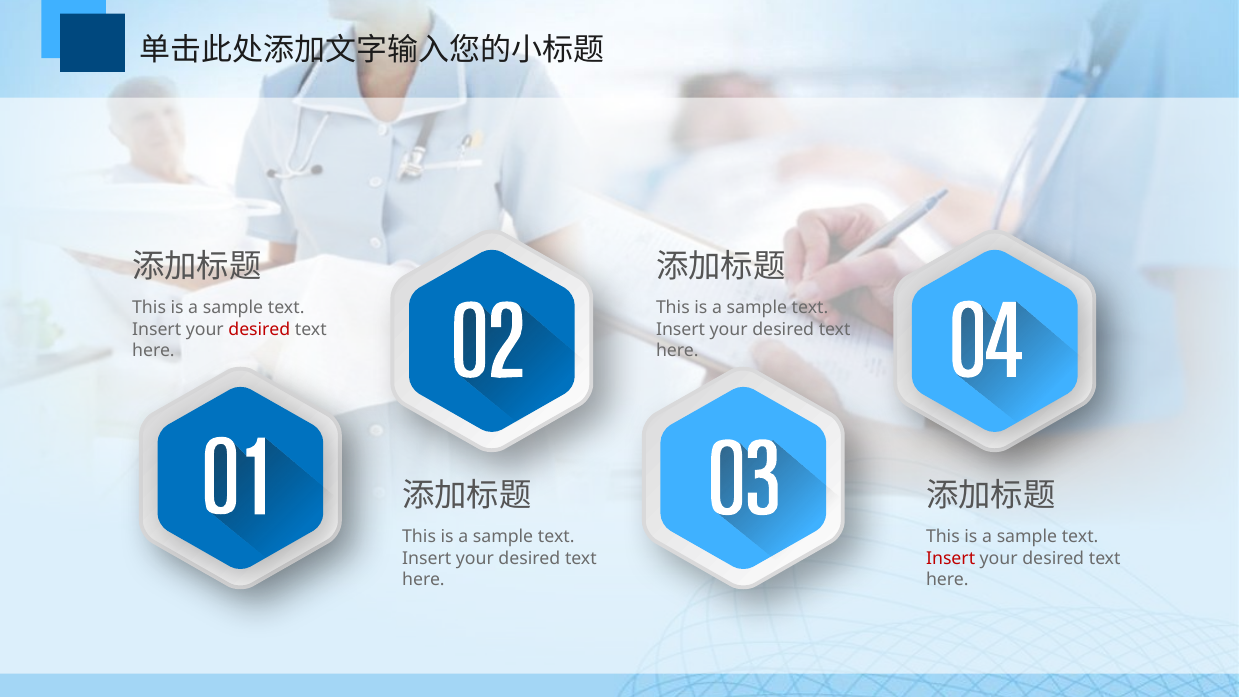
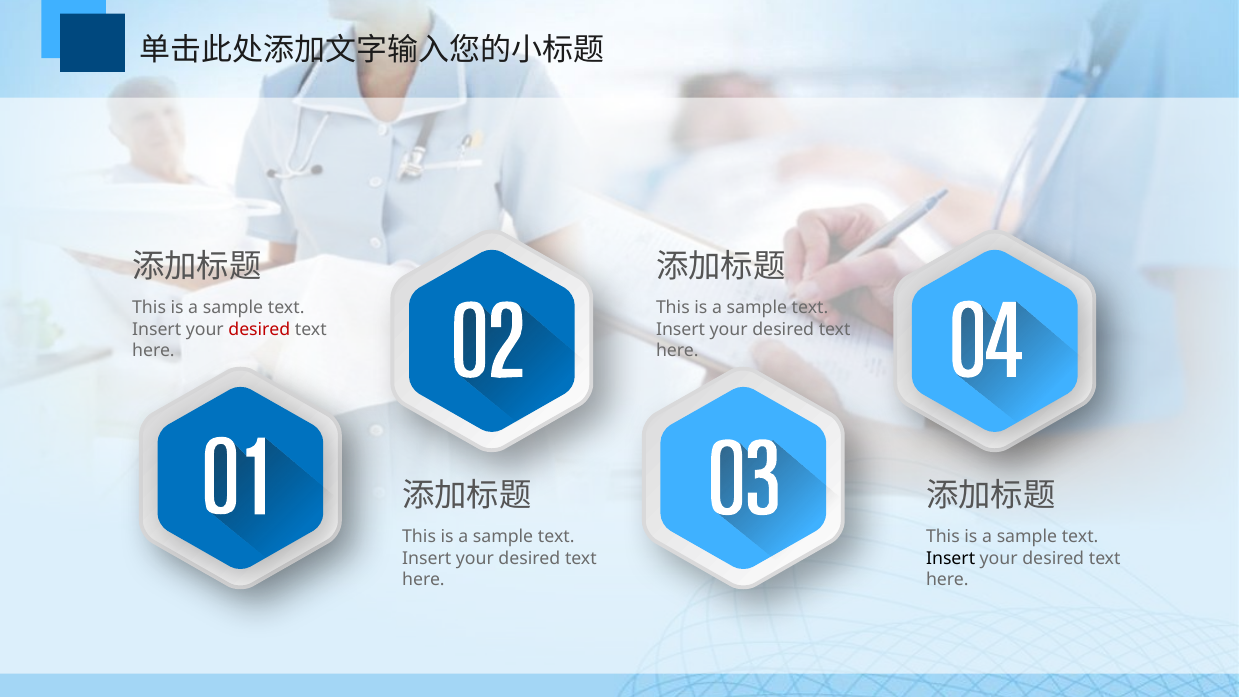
Insert at (951, 558) colour: red -> black
